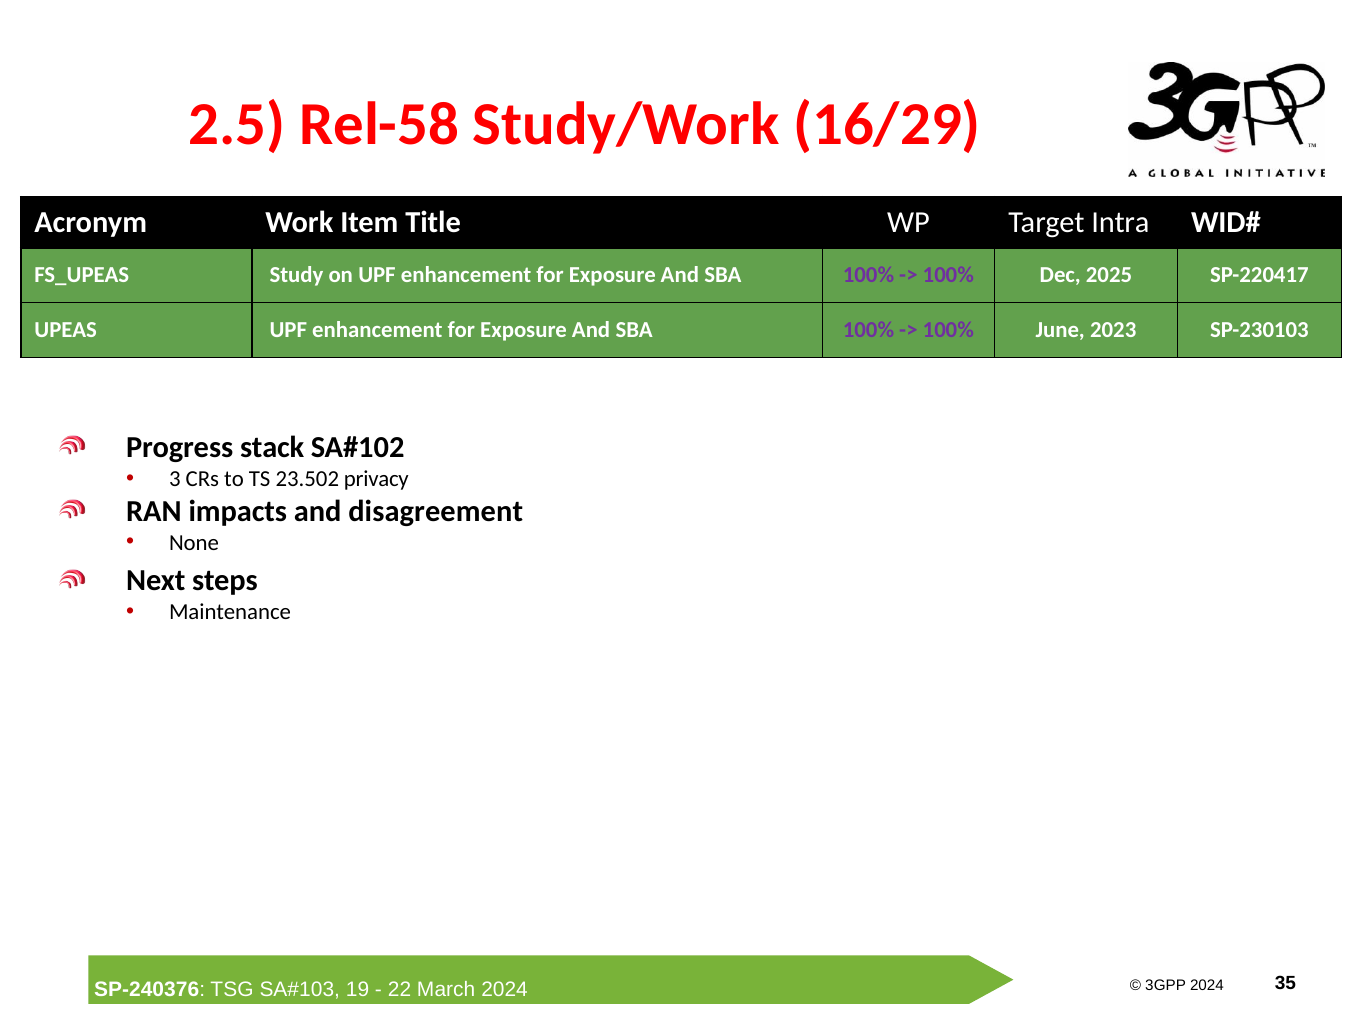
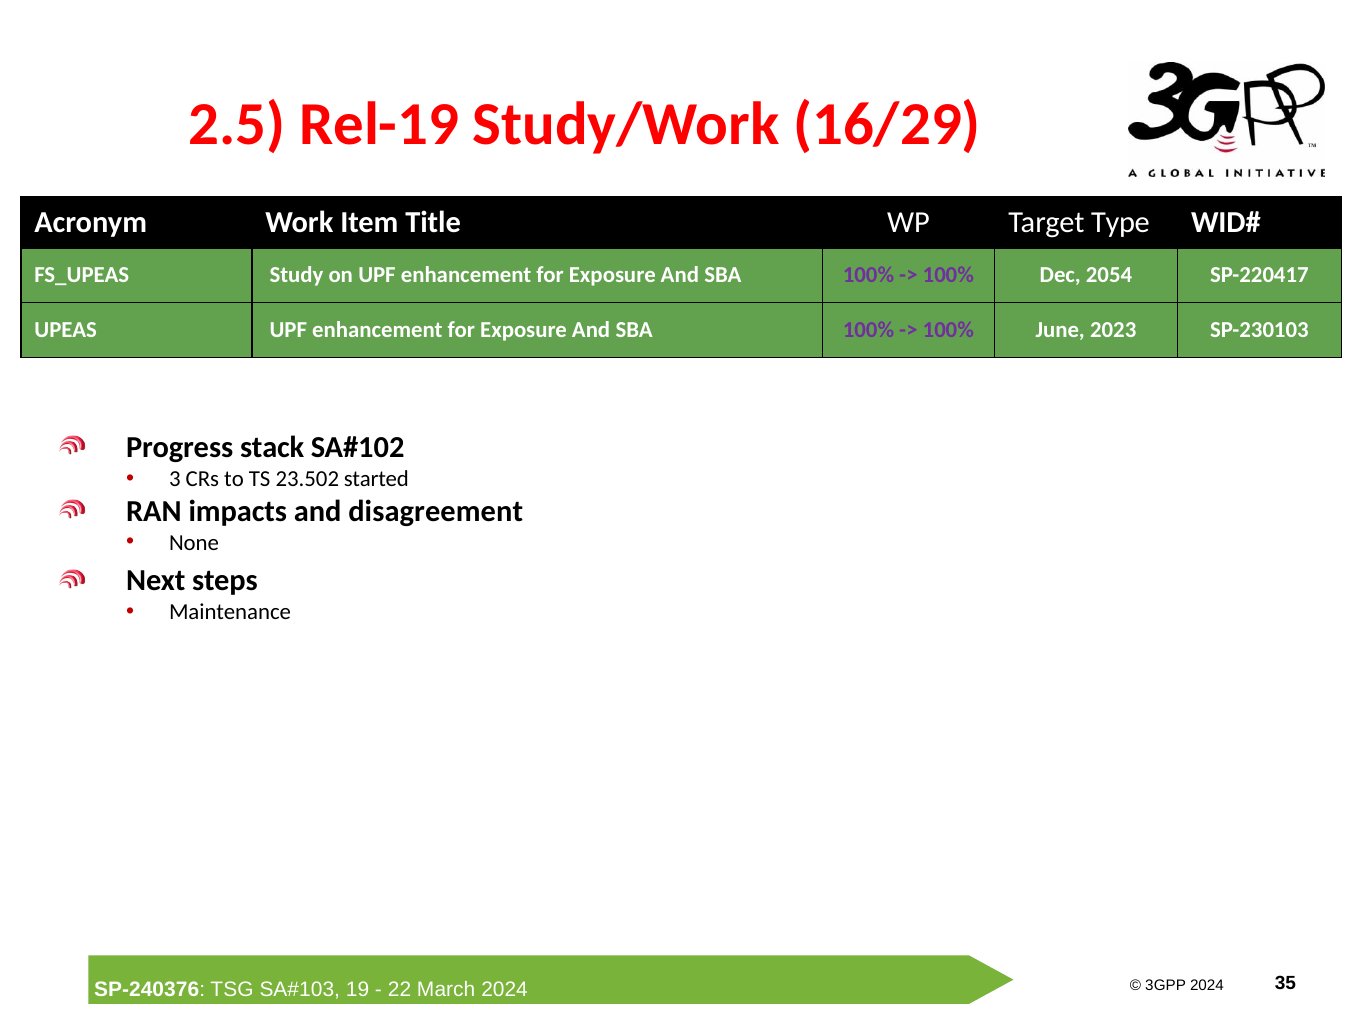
Rel-58: Rel-58 -> Rel-19
Intra: Intra -> Type
2025: 2025 -> 2054
privacy: privacy -> started
